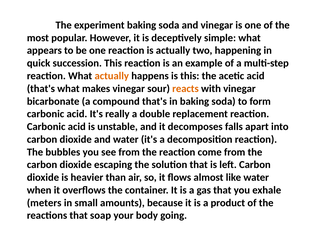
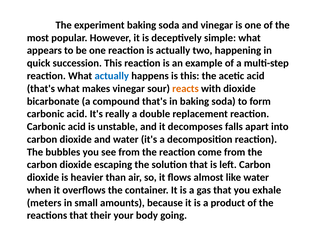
actually at (112, 76) colour: orange -> blue
with vinegar: vinegar -> dioxide
soap: soap -> their
